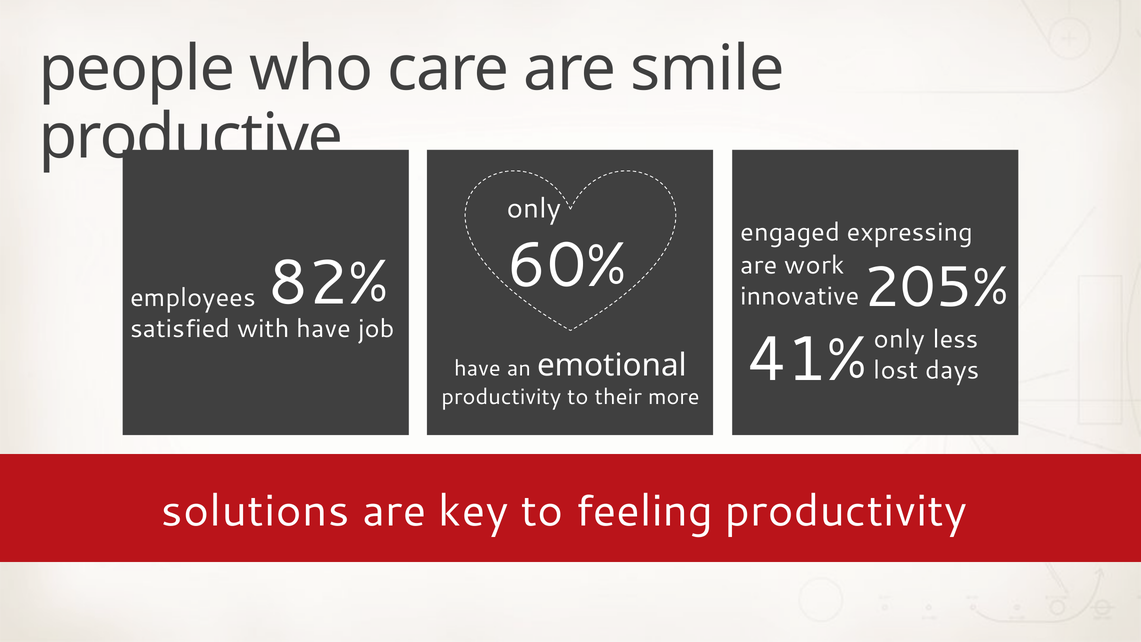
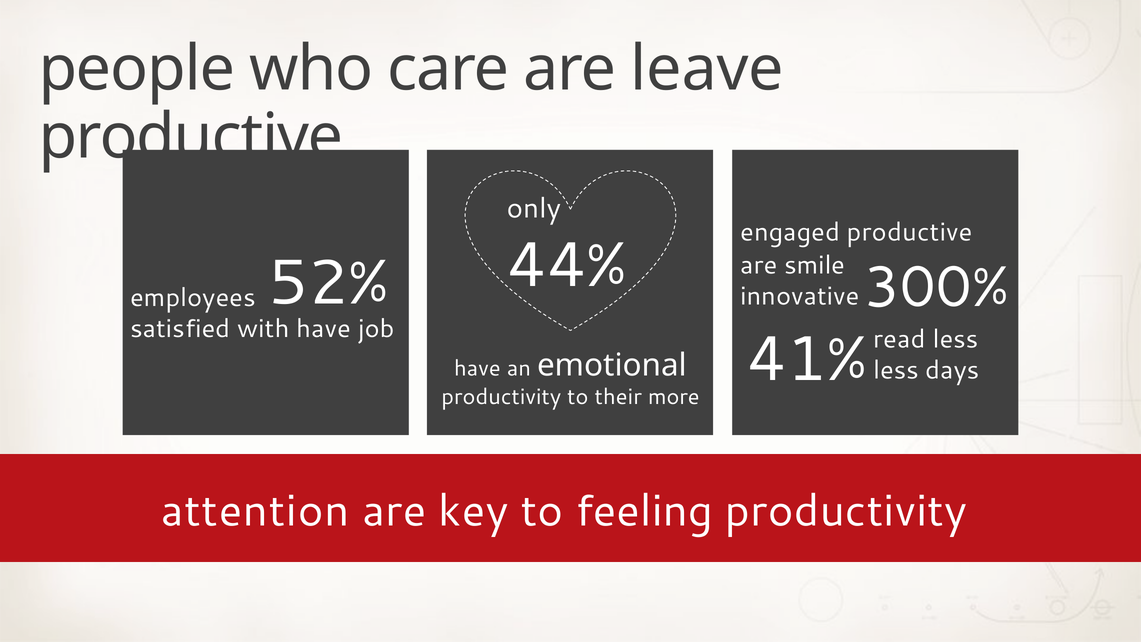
smile: smile -> leave
engaged expressing: expressing -> productive
60%: 60% -> 44%
work: work -> smile
82%: 82% -> 52%
205%: 205% -> 300%
41% only: only -> read
lost at (896, 370): lost -> less
solutions: solutions -> attention
